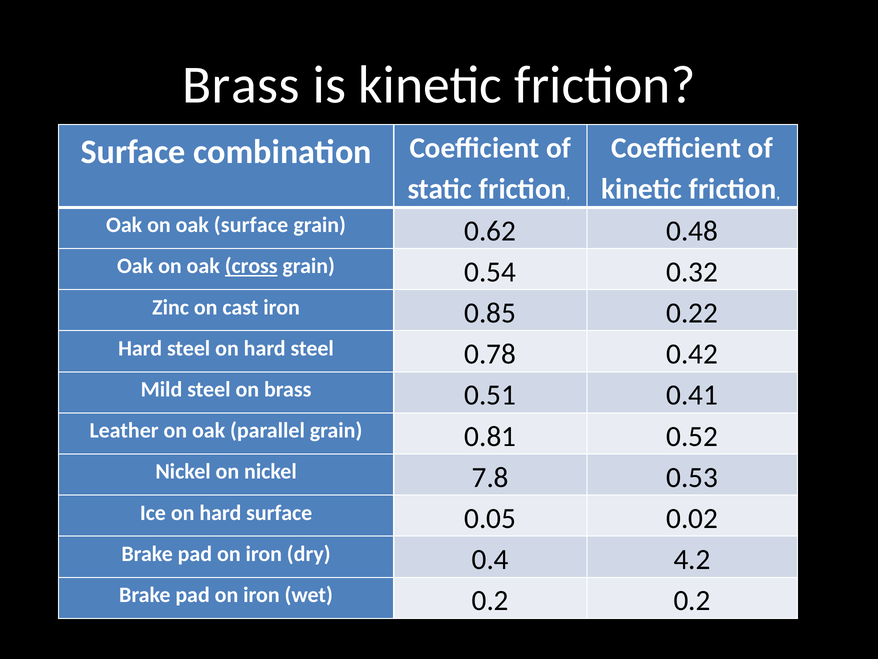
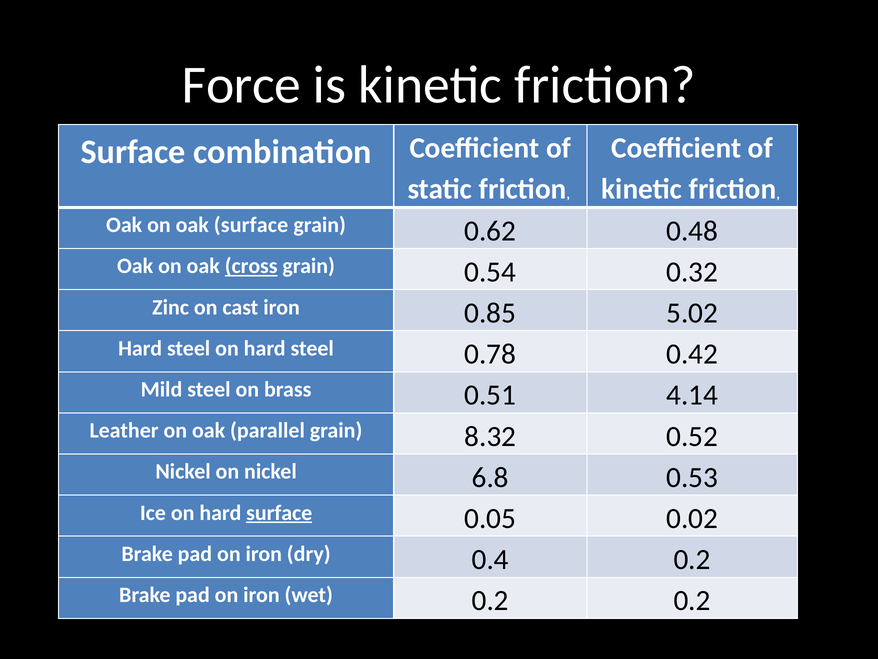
Brass at (241, 85): Brass -> Force
0.22: 0.22 -> 5.02
0.41: 0.41 -> 4.14
0.81: 0.81 -> 8.32
7.8: 7.8 -> 6.8
surface at (279, 512) underline: none -> present
0.4 4.2: 4.2 -> 0.2
